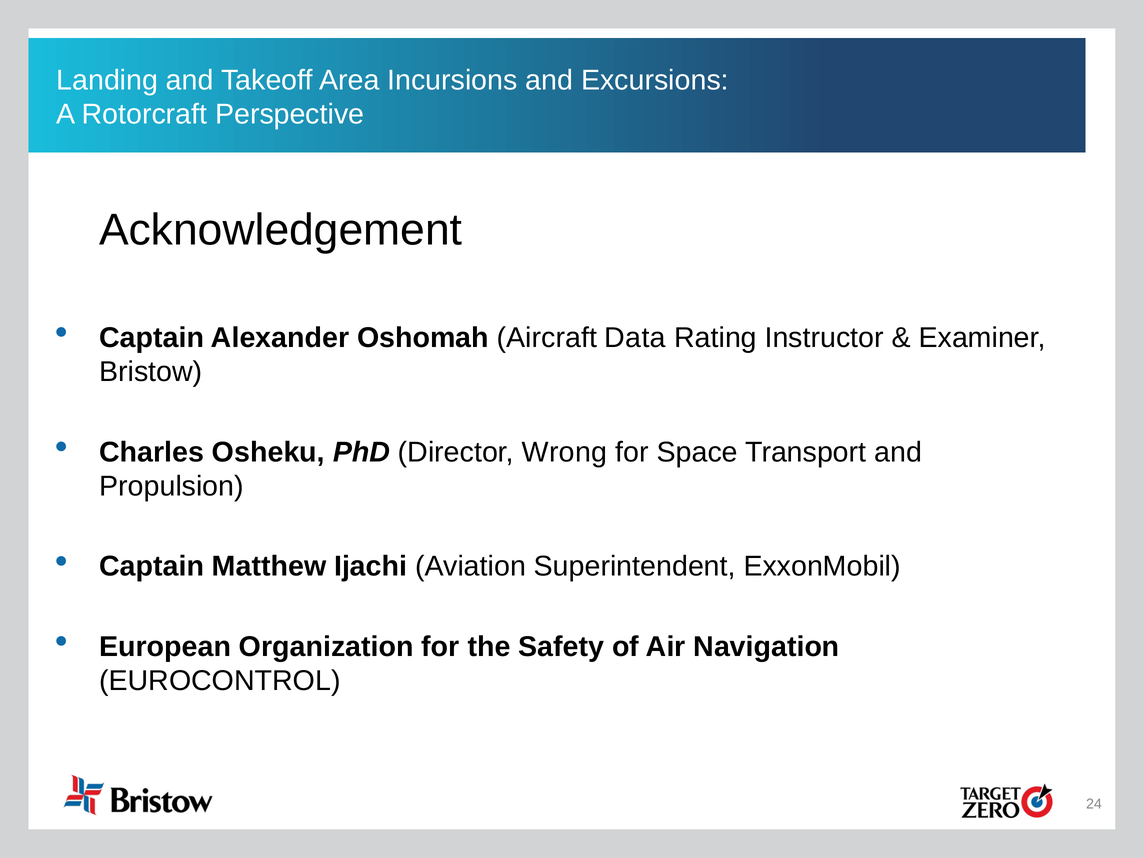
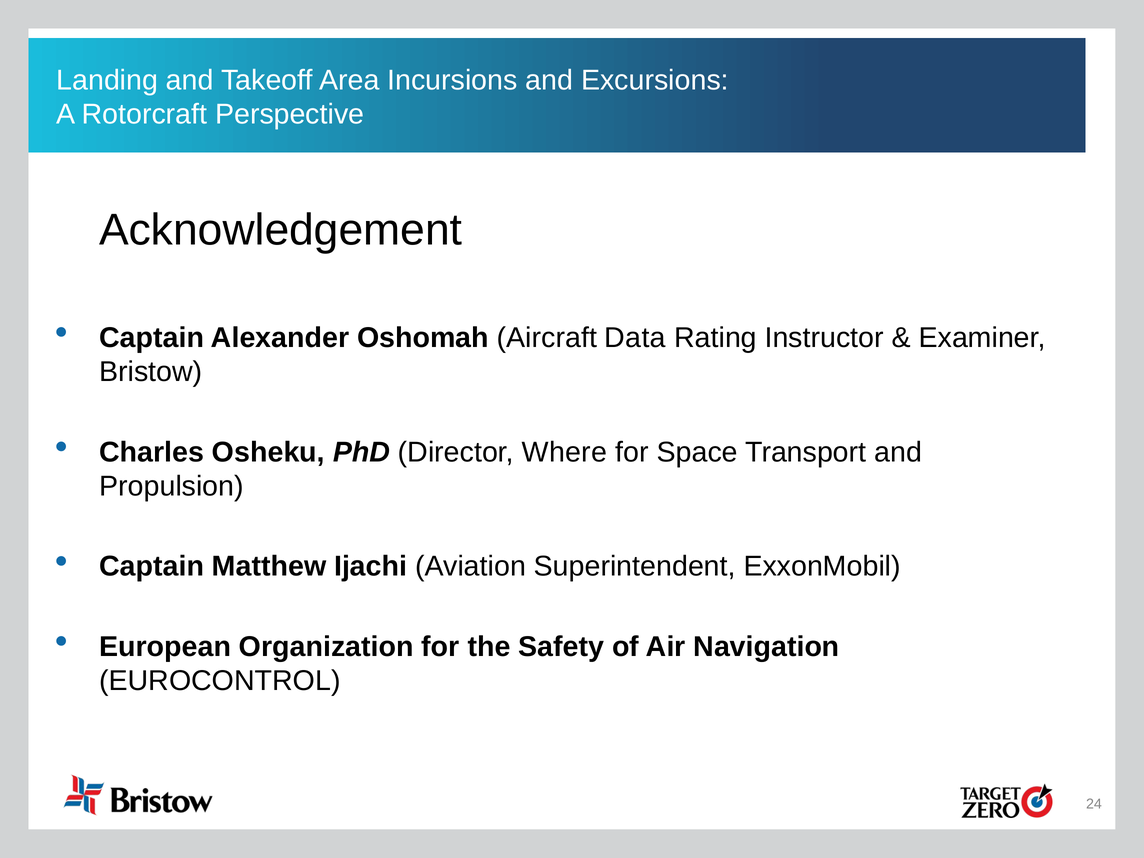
Wrong: Wrong -> Where
